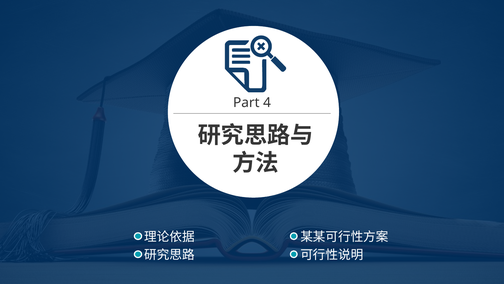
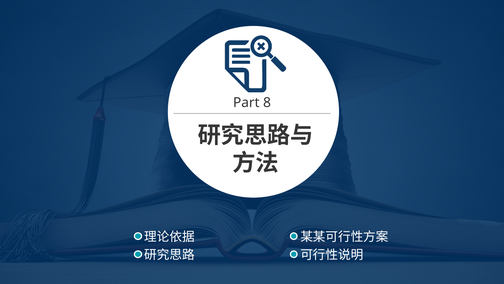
4: 4 -> 8
